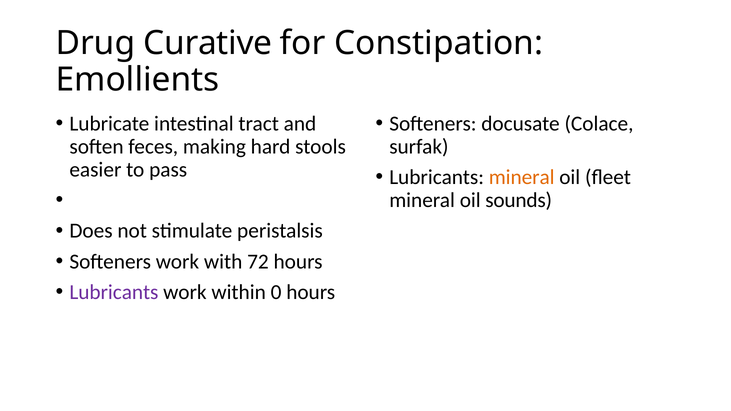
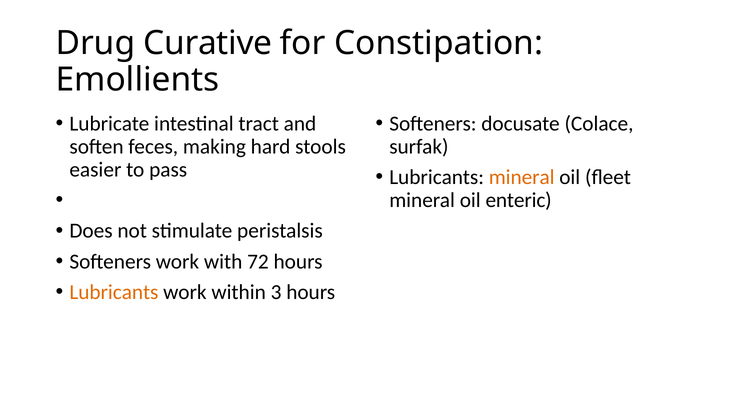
sounds: sounds -> enteric
Lubricants at (114, 292) colour: purple -> orange
0: 0 -> 3
